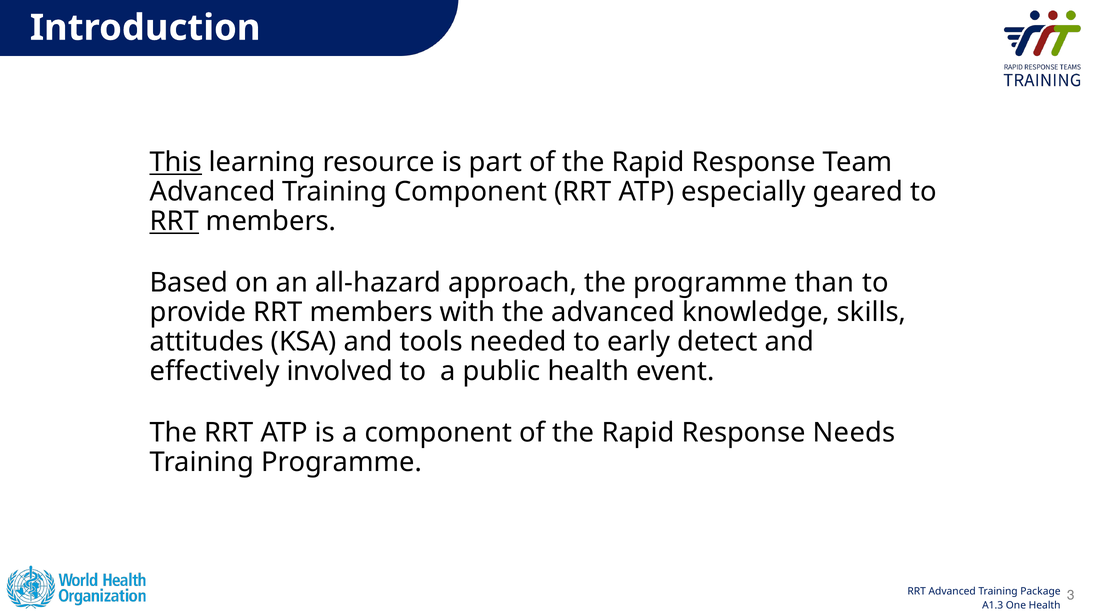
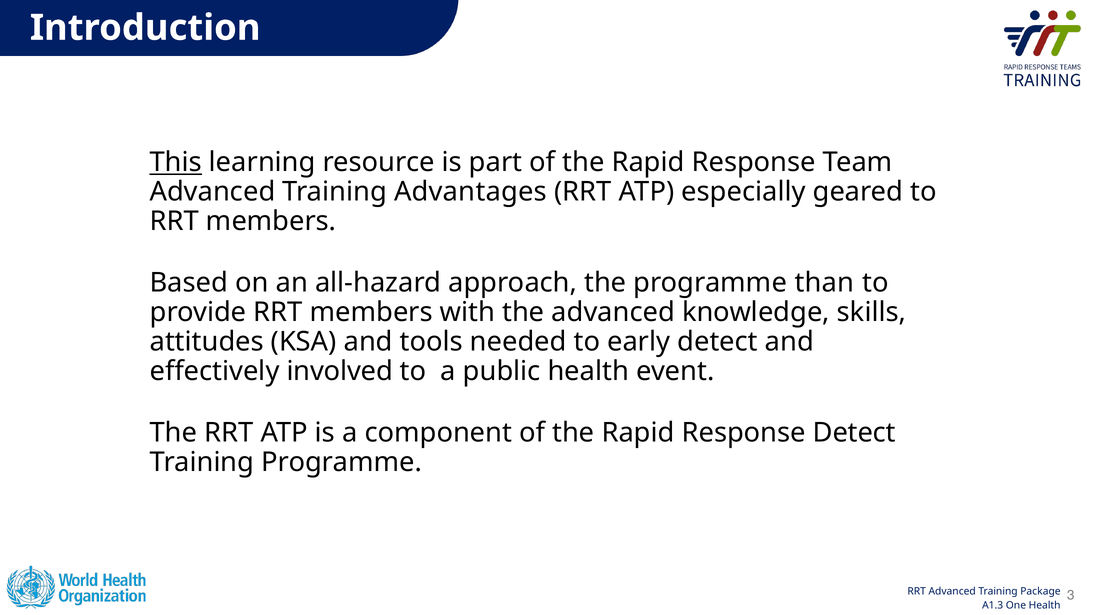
Training Component: Component -> Advantages
RRT at (174, 221) underline: present -> none
Response Needs: Needs -> Detect
